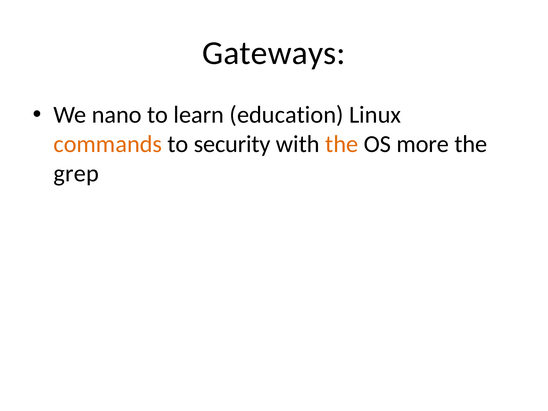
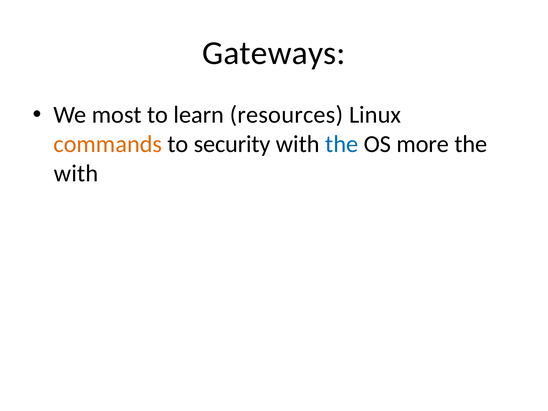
nano: nano -> most
education: education -> resources
the at (342, 144) colour: orange -> blue
grep at (76, 173): grep -> with
